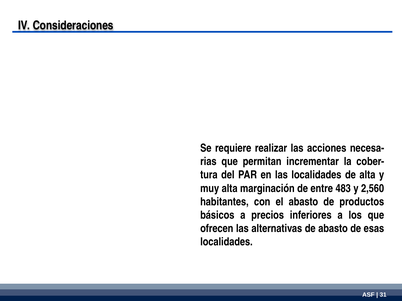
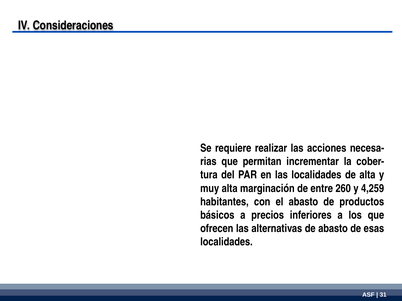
483: 483 -> 260
2,560: 2,560 -> 4,259
